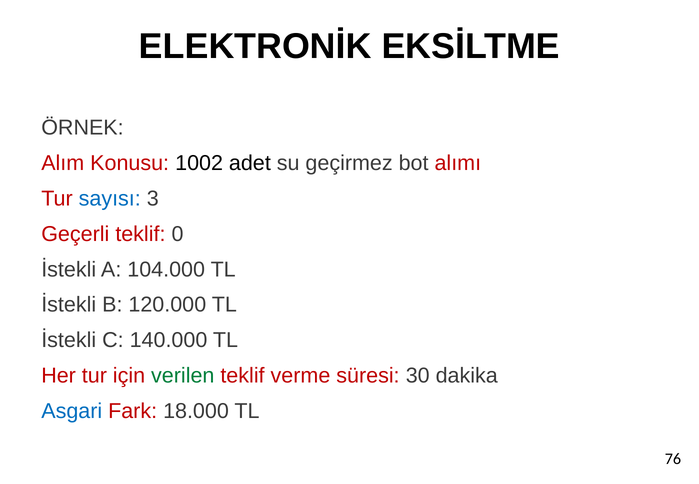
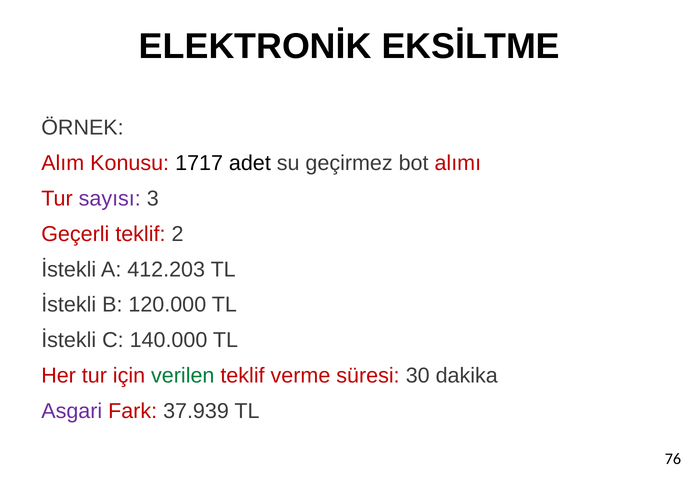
1002: 1002 -> 1717
sayısı colour: blue -> purple
0: 0 -> 2
104.000: 104.000 -> 412.203
Asgari colour: blue -> purple
18.000: 18.000 -> 37.939
